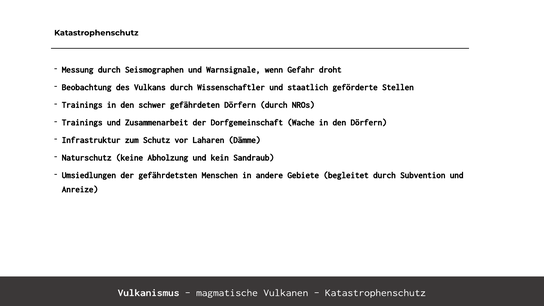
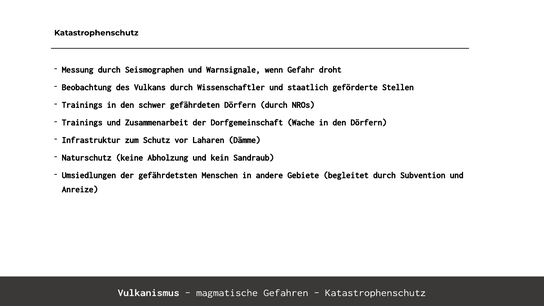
Vulkanen: Vulkanen -> Gefahren
